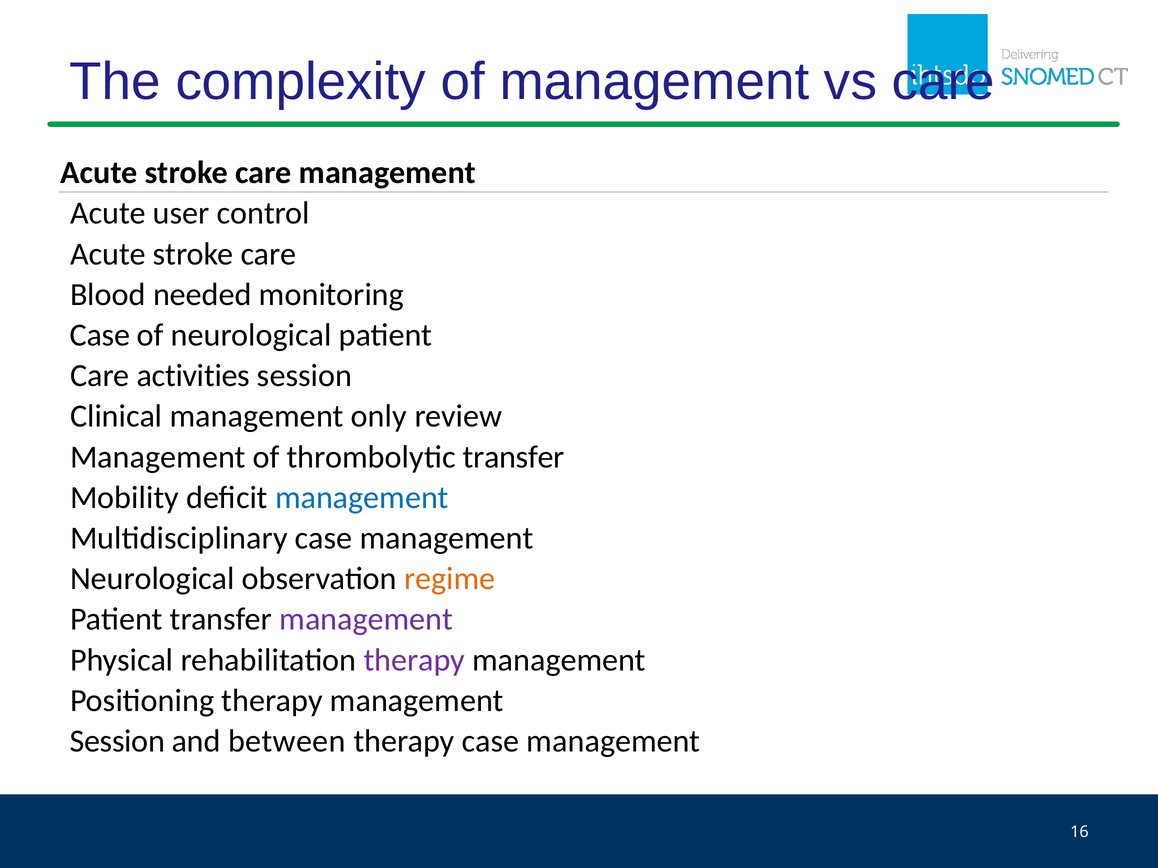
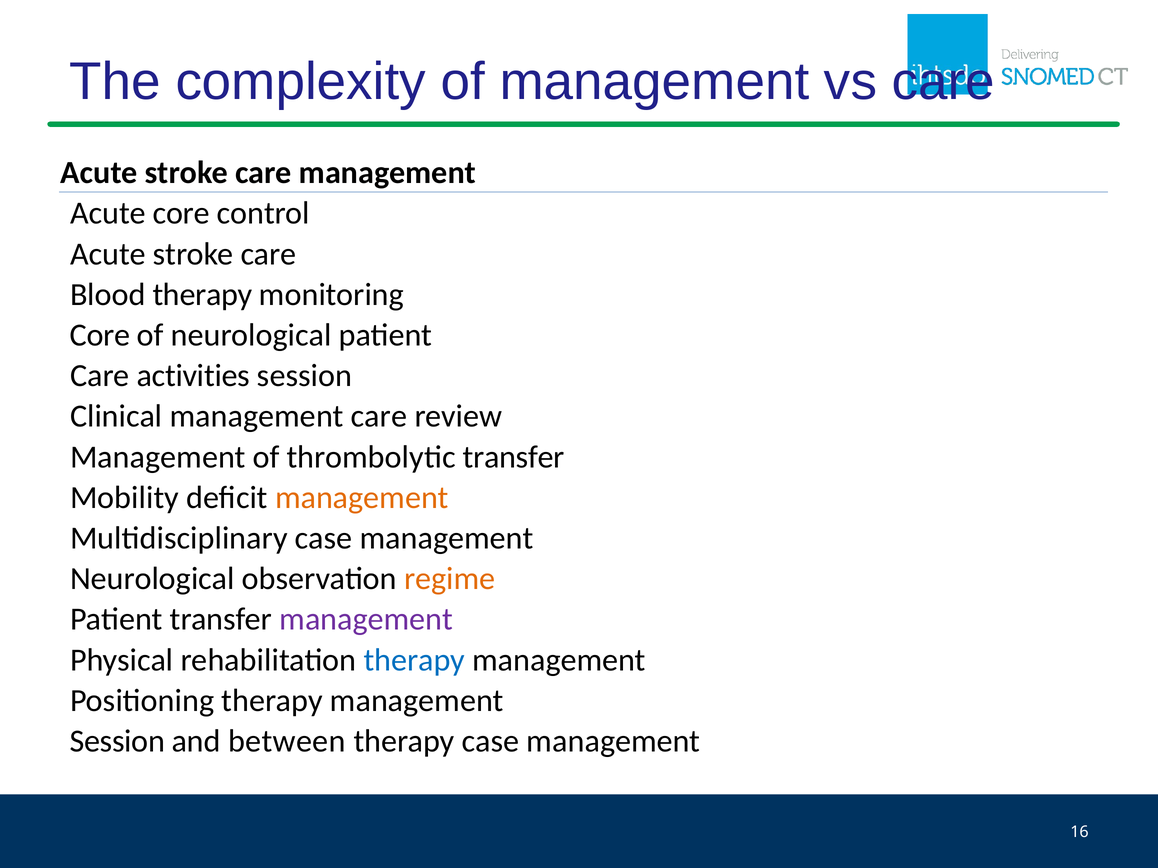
Acute user: user -> core
Blood needed: needed -> therapy
Case at (100, 335): Case -> Core
management only: only -> care
management at (362, 498) colour: blue -> orange
therapy at (414, 660) colour: purple -> blue
